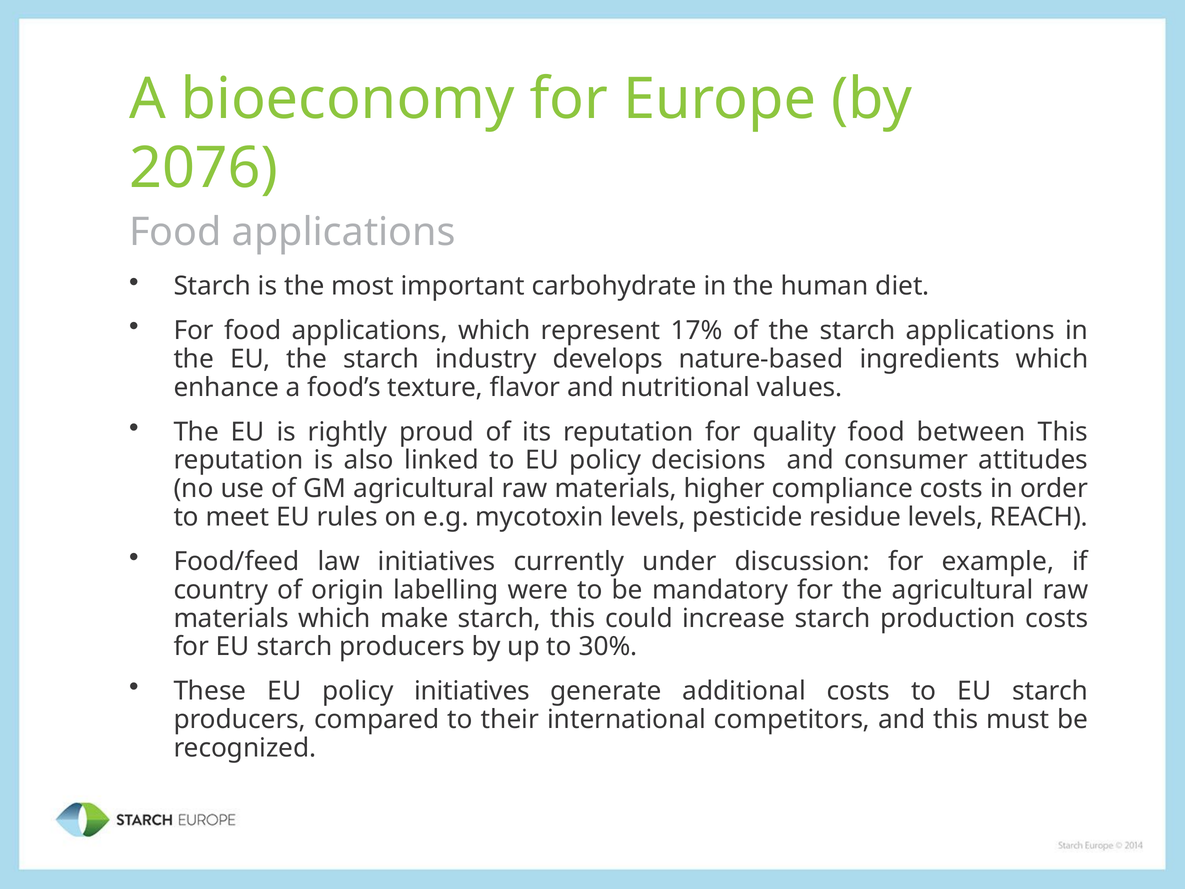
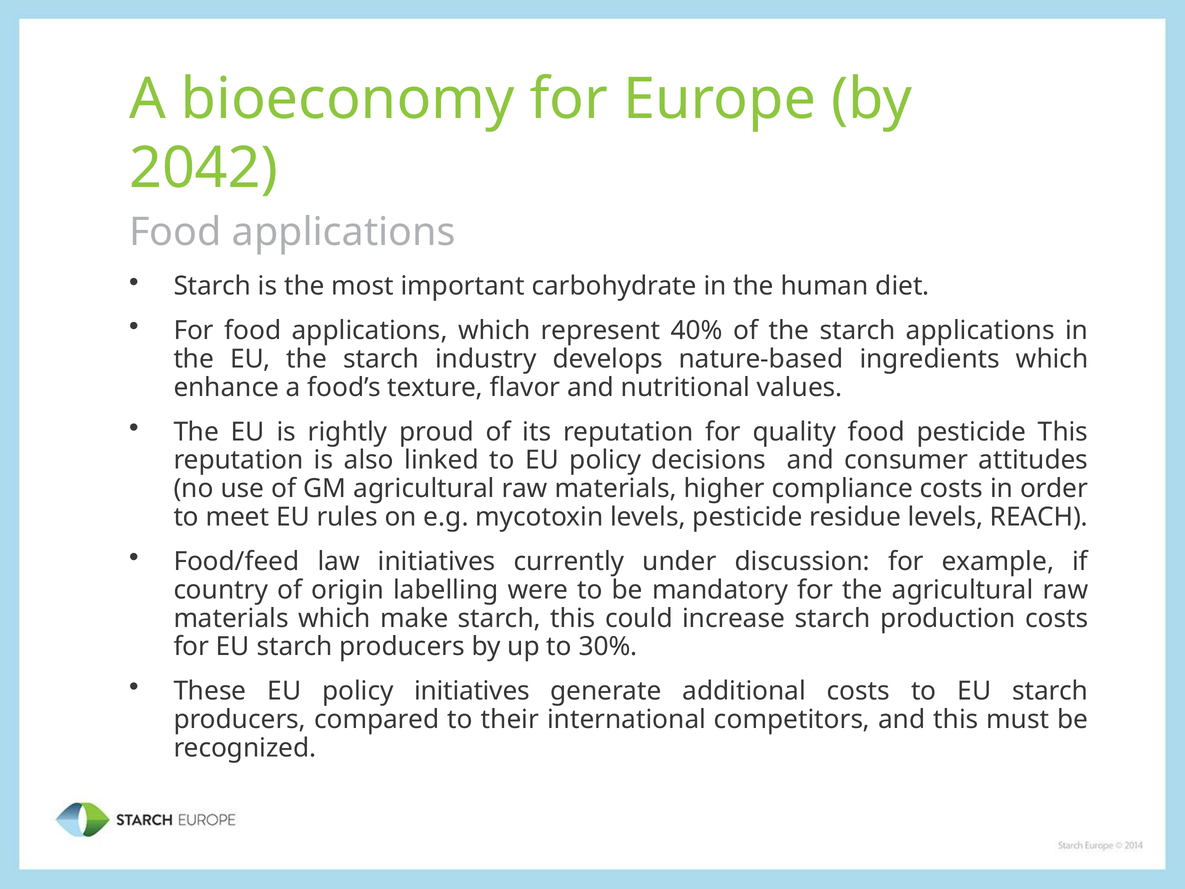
2076: 2076 -> 2042
17%: 17% -> 40%
food between: between -> pesticide
